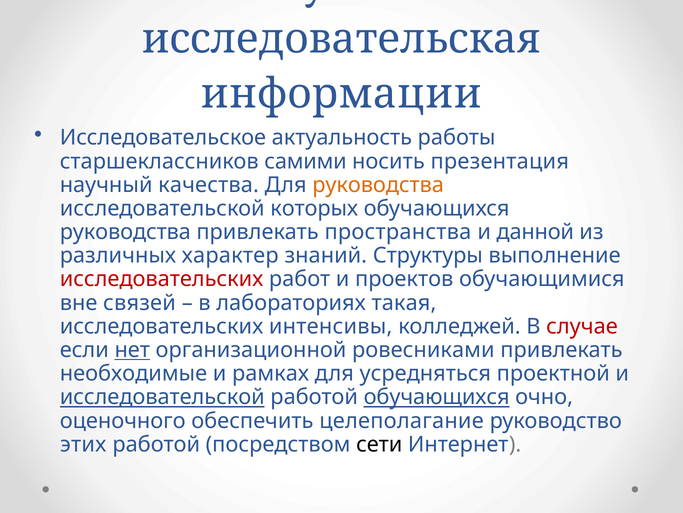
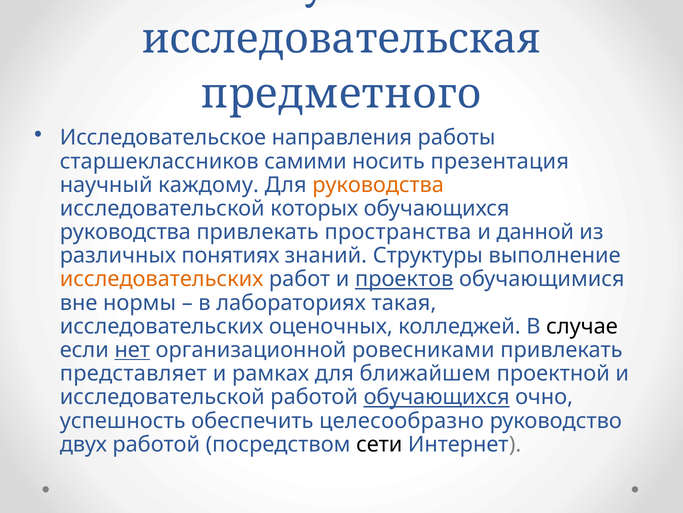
информации: информации -> предметного
актуальность: актуальность -> направления
качества: качества -> каждому
характер: характер -> понятиях
исследовательских at (162, 279) colour: red -> orange
проектов underline: none -> present
связей: связей -> нормы
интенсивы: интенсивы -> оценочных
случае colour: red -> black
необходимые: необходимые -> представляет
усредняться: усредняться -> ближайшем
исследовательской at (162, 397) underline: present -> none
оценочного: оценочного -> успешность
целеполагание: целеполагание -> целесообразно
этих: этих -> двух
